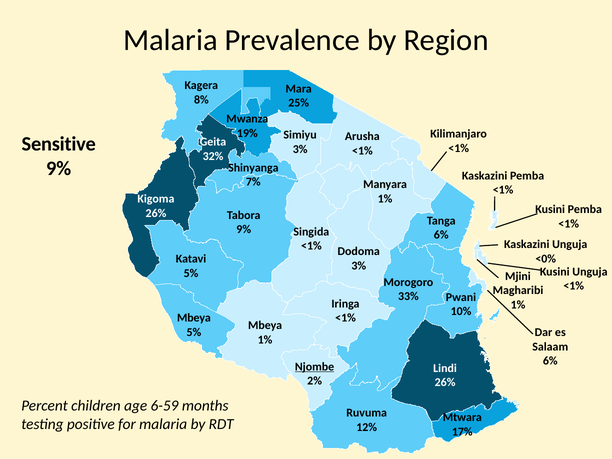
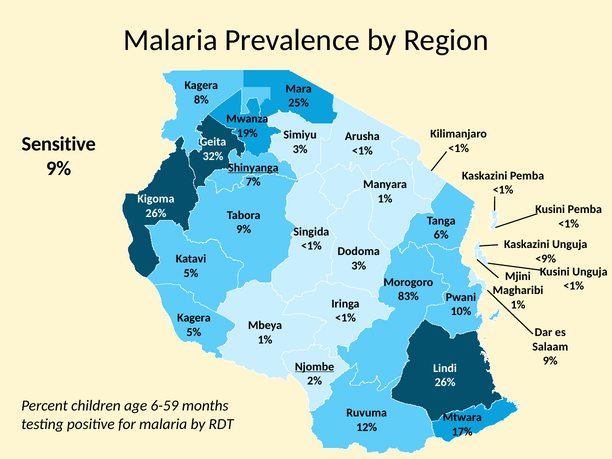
Shinyanga underline: none -> present
<0%: <0% -> <9%
33%: 33% -> 83%
Mbeya at (194, 318): Mbeya -> Kagera
6% at (550, 361): 6% -> 9%
